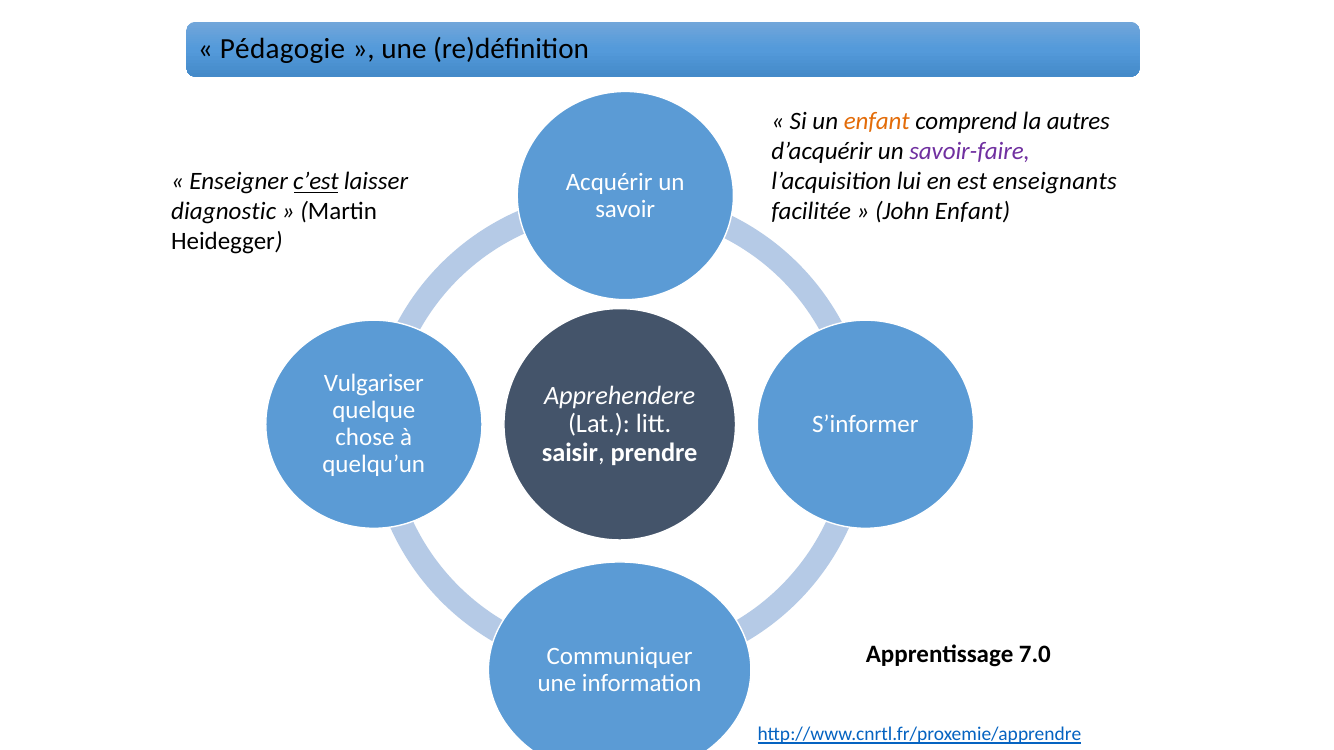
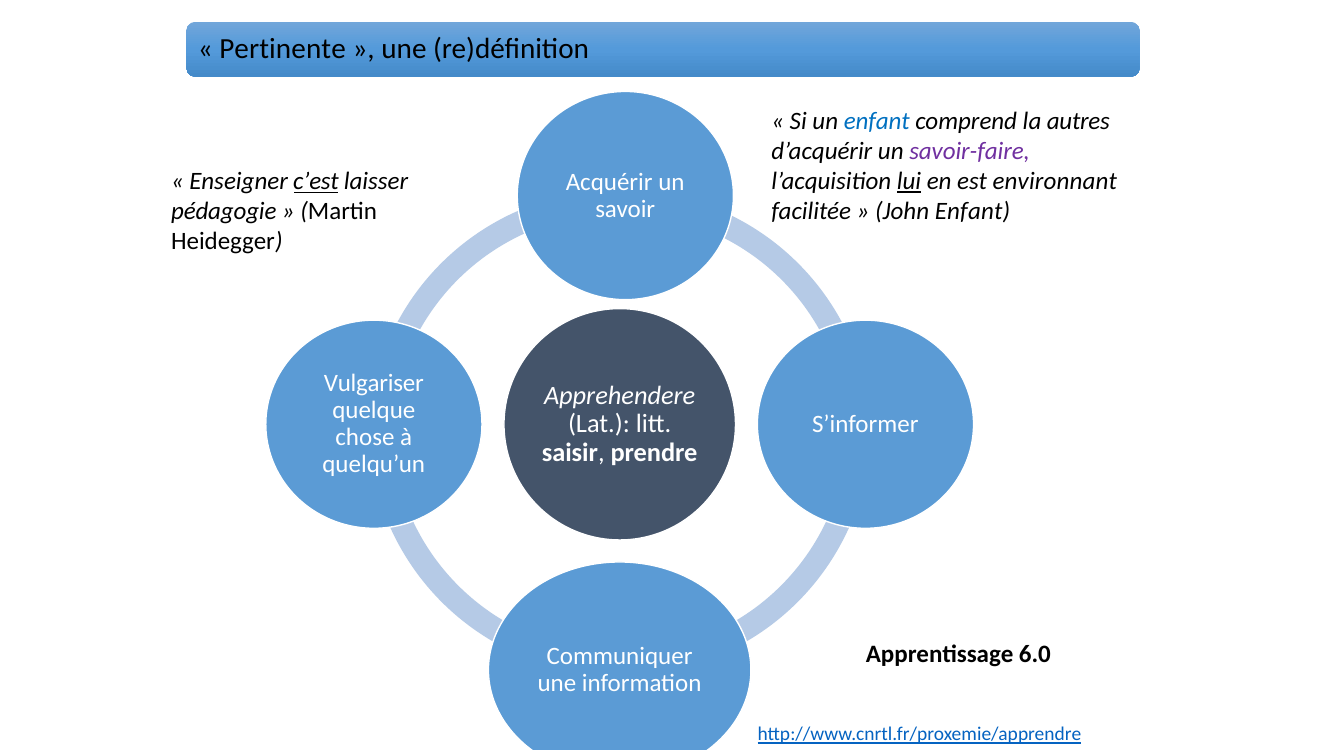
Pédagogie: Pédagogie -> Pertinente
enfant at (877, 121) colour: orange -> blue
lui underline: none -> present
enseignants: enseignants -> environnant
diagnostic: diagnostic -> pédagogie
7.0: 7.0 -> 6.0
